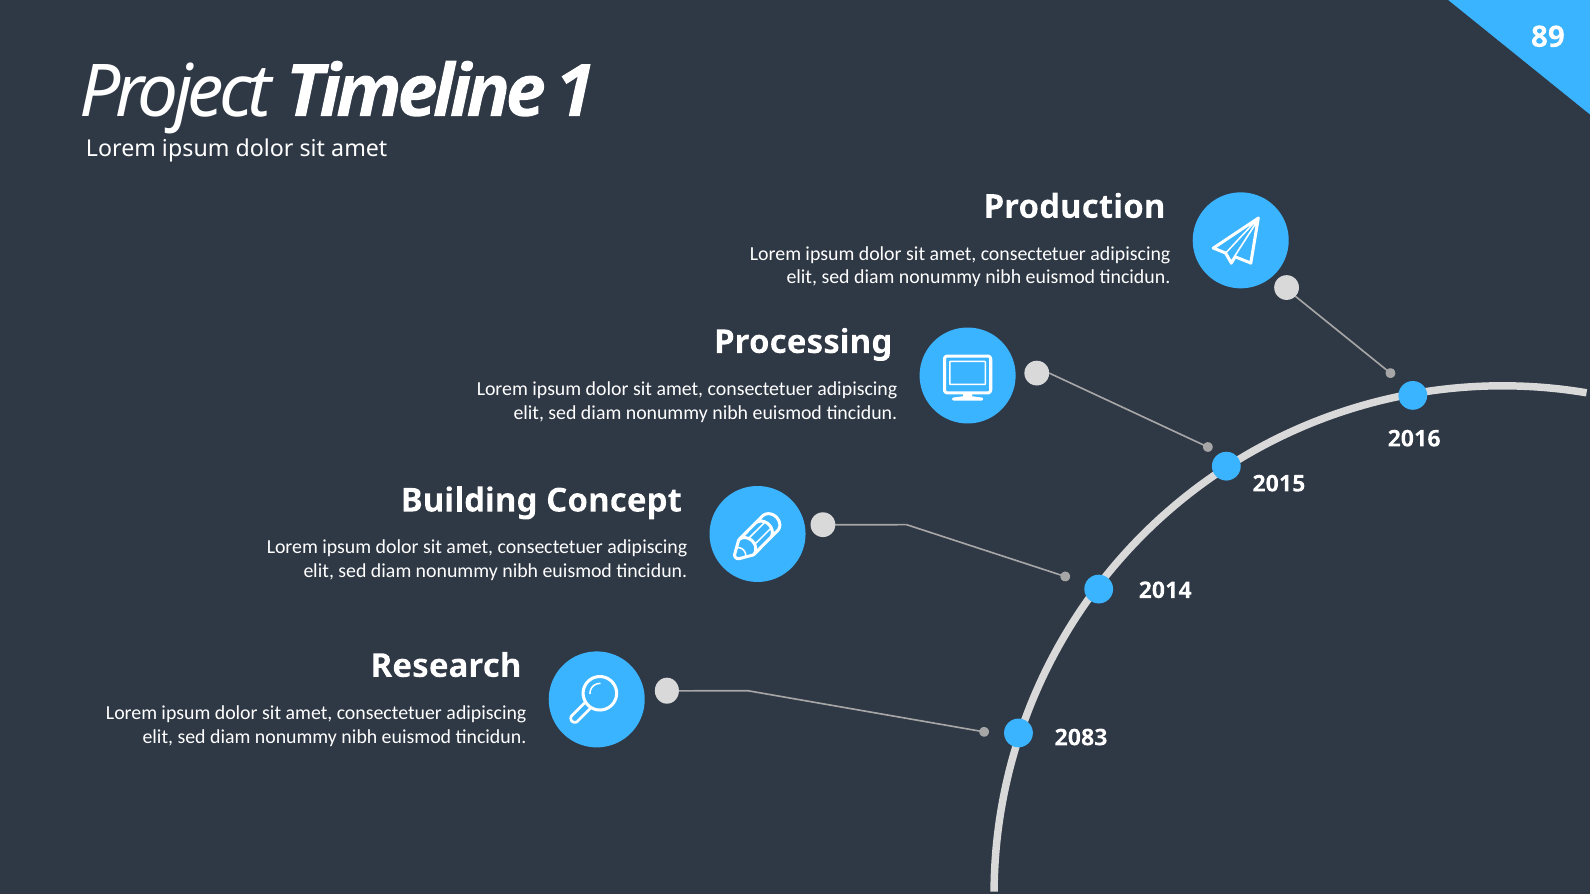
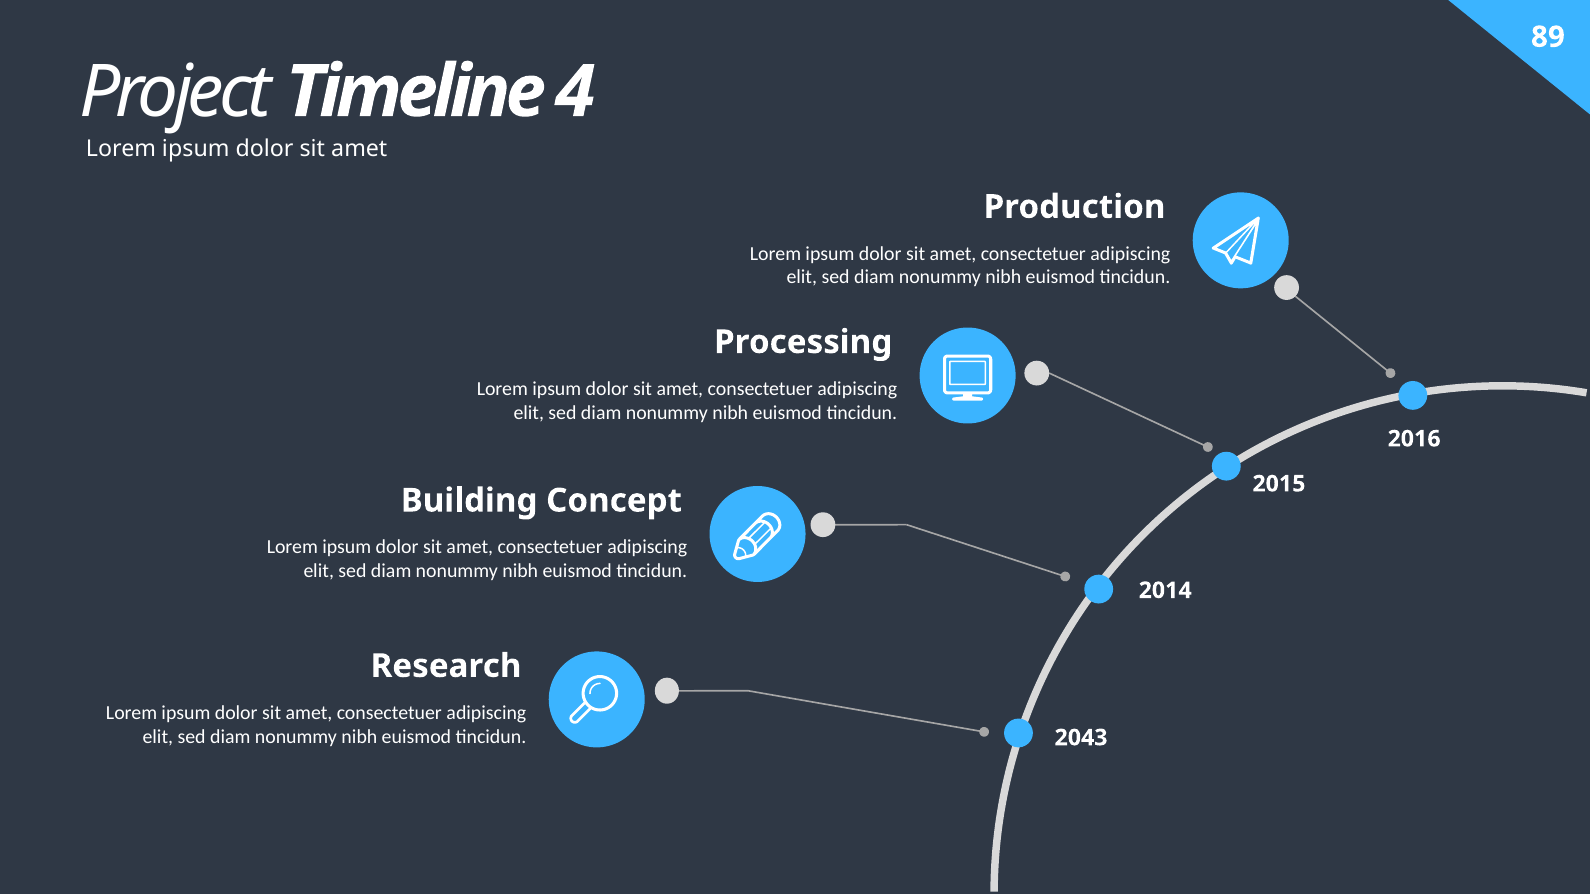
1: 1 -> 4
2083: 2083 -> 2043
